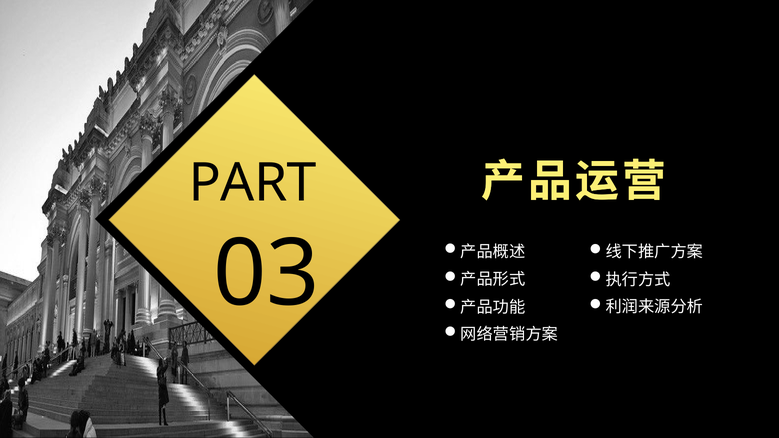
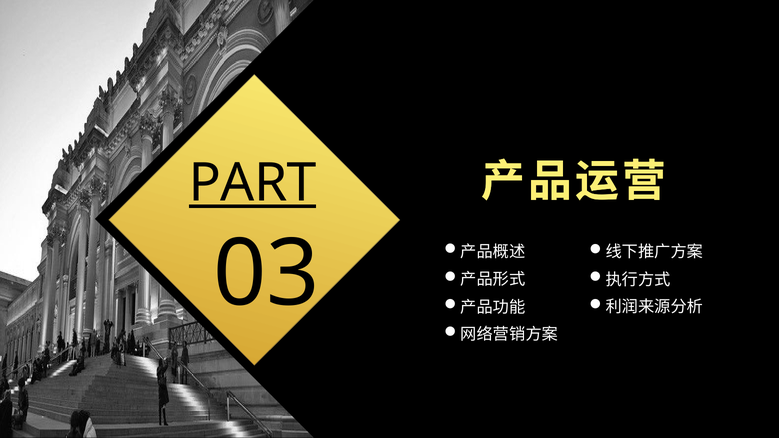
PART underline: none -> present
